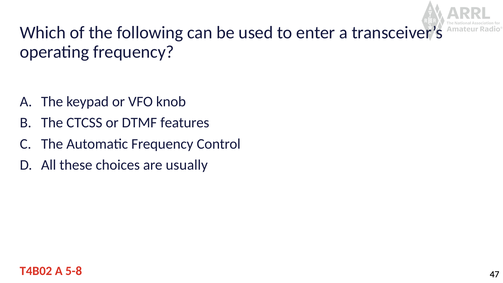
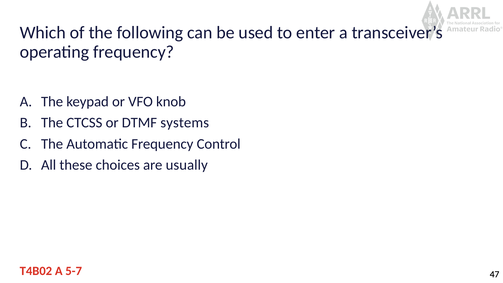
features: features -> systems
5-8: 5-8 -> 5-7
